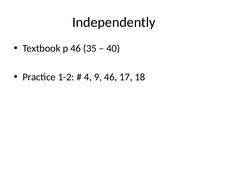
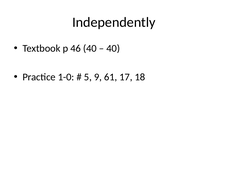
46 35: 35 -> 40
1-2: 1-2 -> 1-0
4: 4 -> 5
9 46: 46 -> 61
